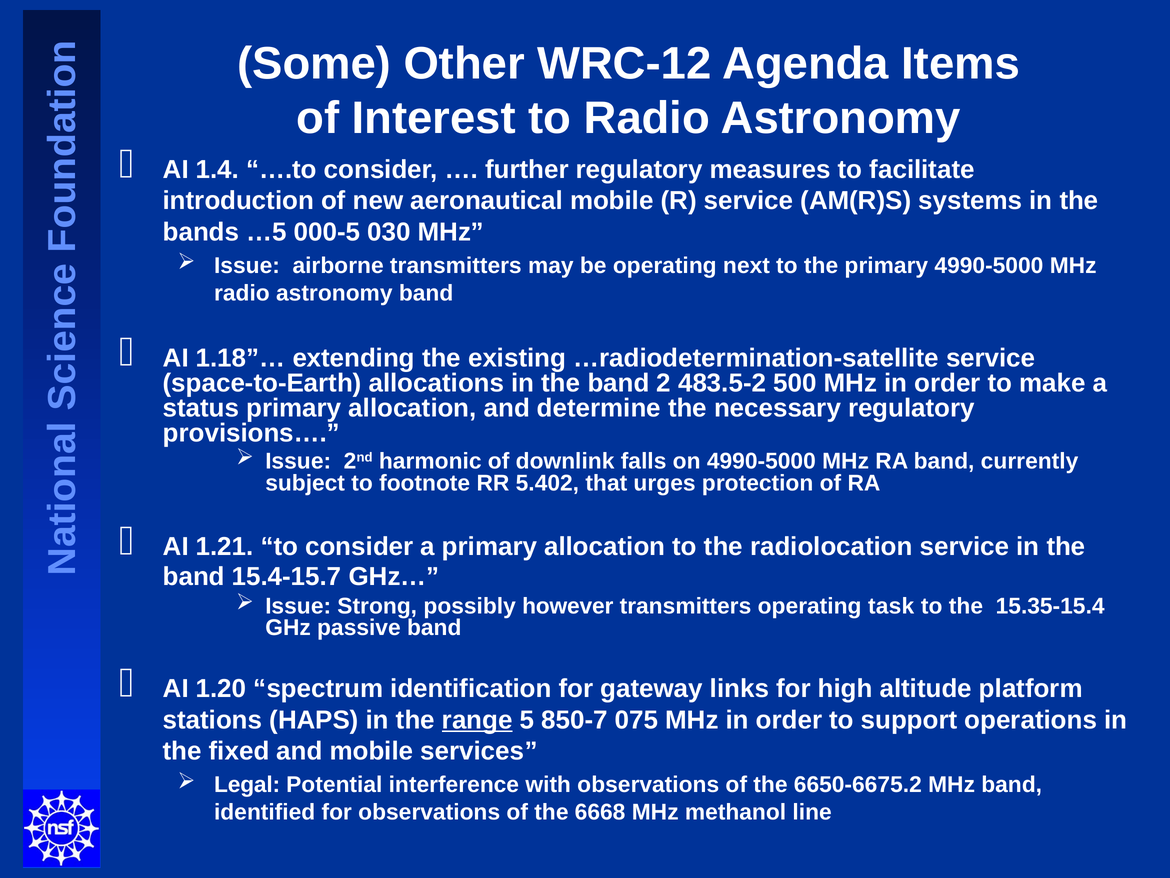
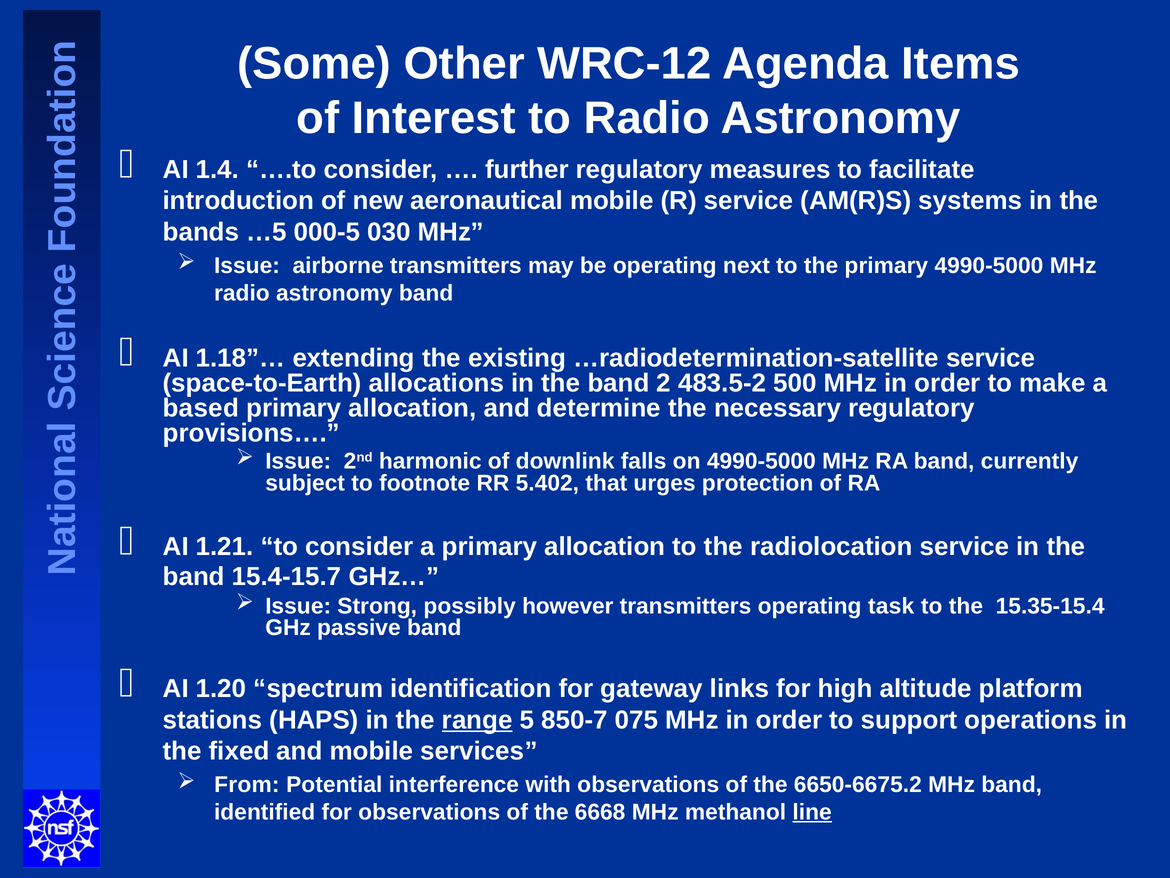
status: status -> based
Legal: Legal -> From
line underline: none -> present
